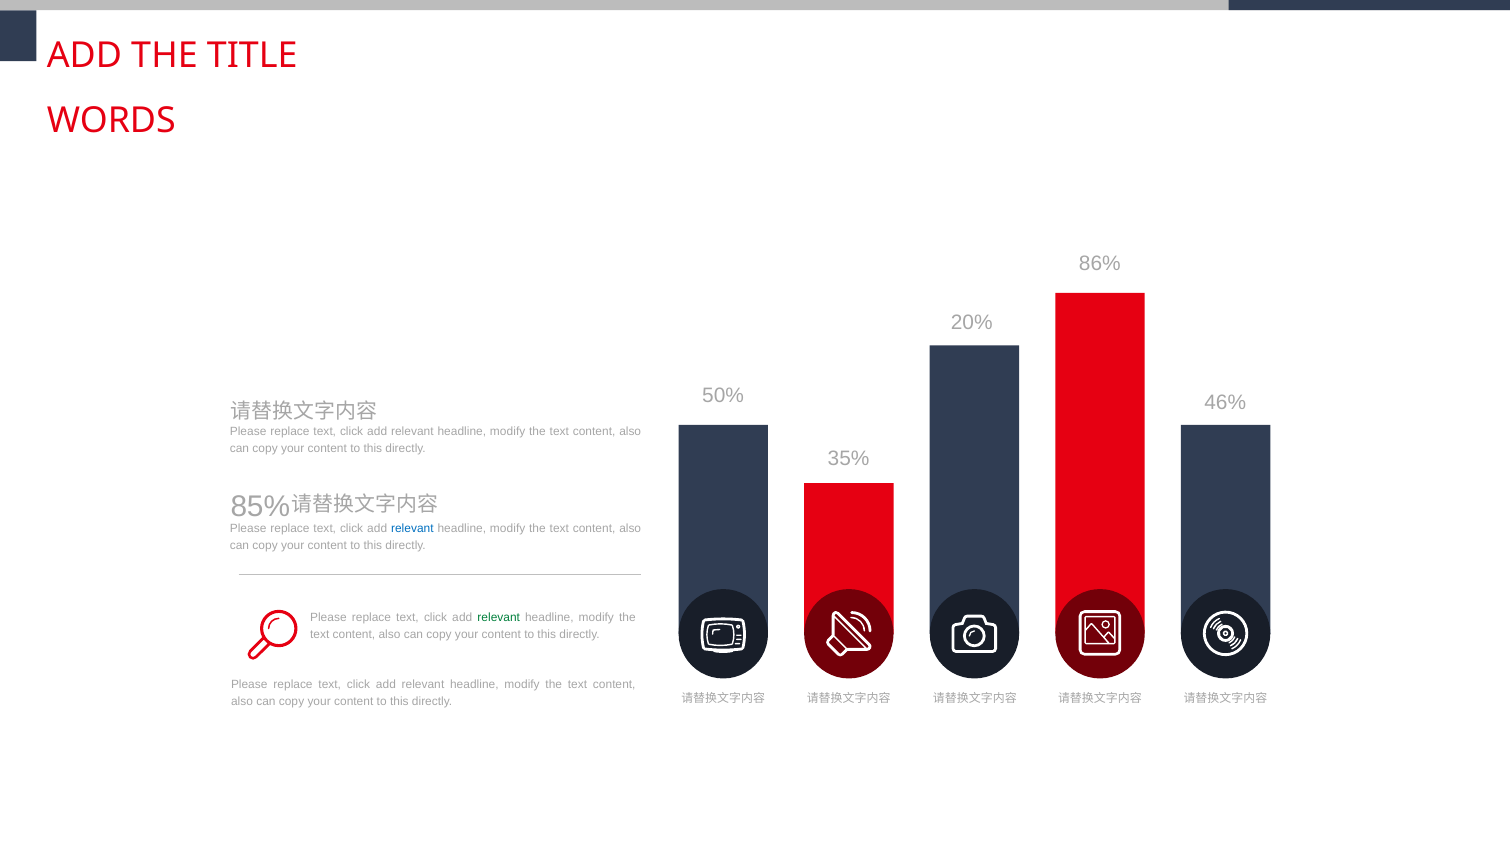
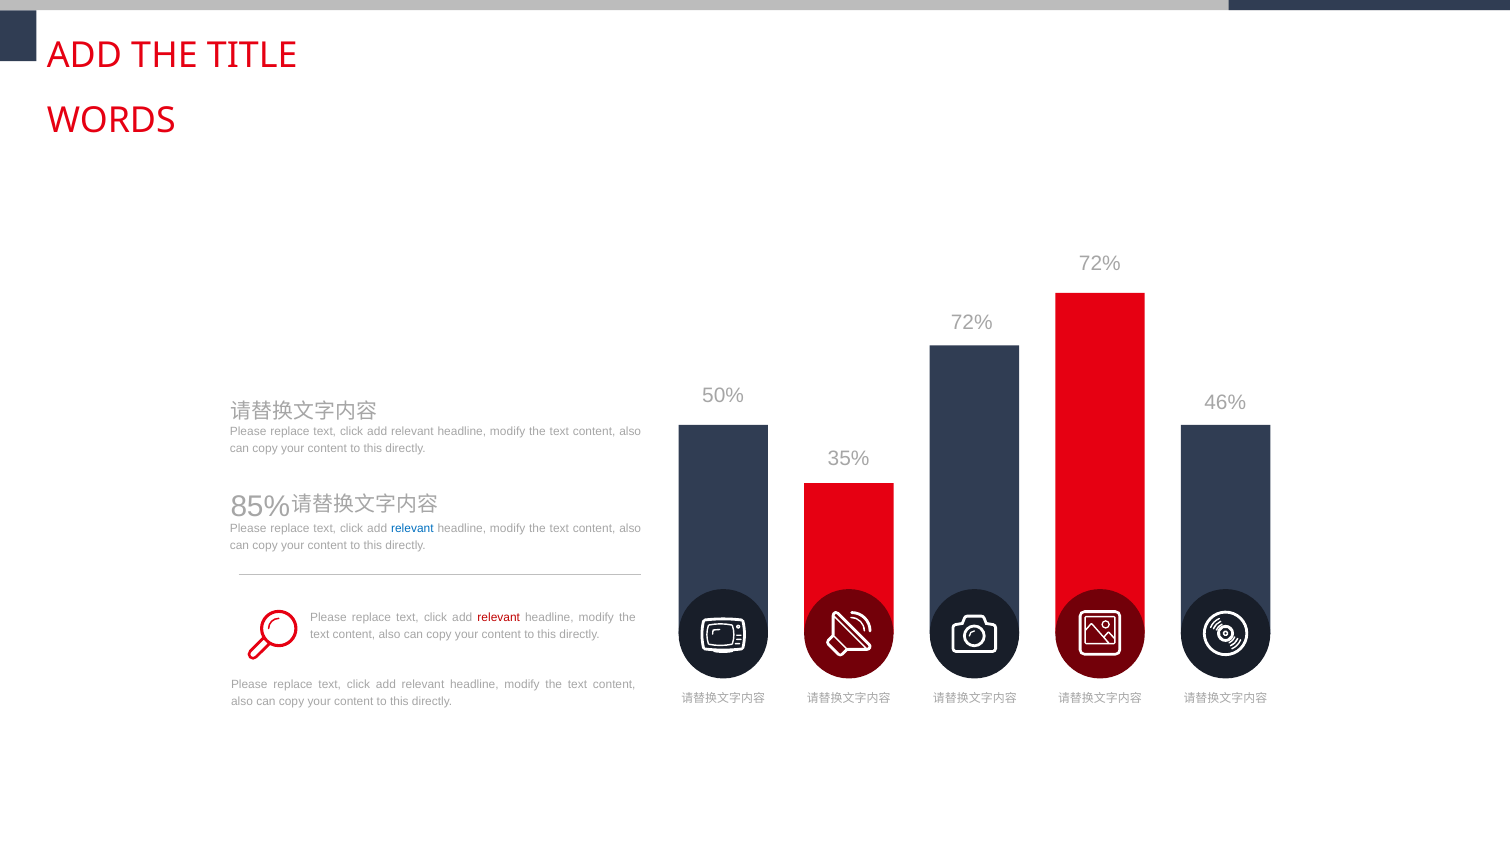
86% at (1100, 264): 86% -> 72%
20% at (972, 323): 20% -> 72%
relevant at (499, 618) colour: green -> red
